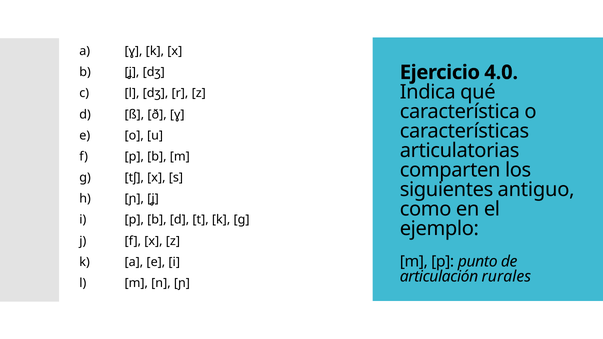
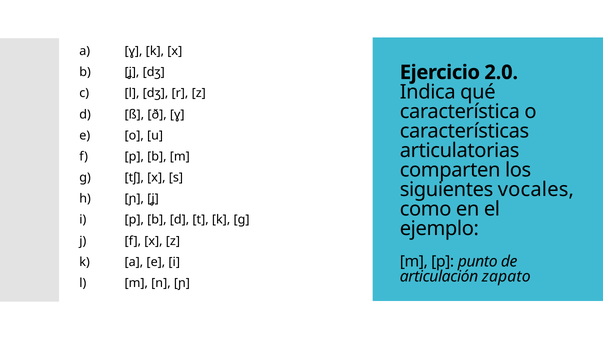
4.0: 4.0 -> 2.0
antiguo: antiguo -> vocales
rurales: rurales -> zapato
